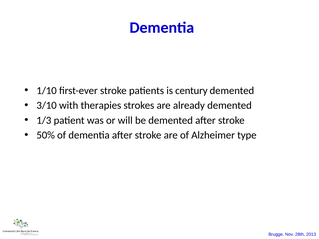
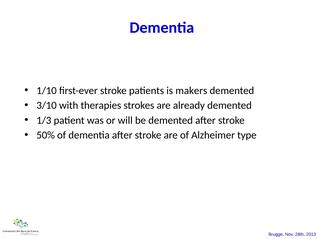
century: century -> makers
